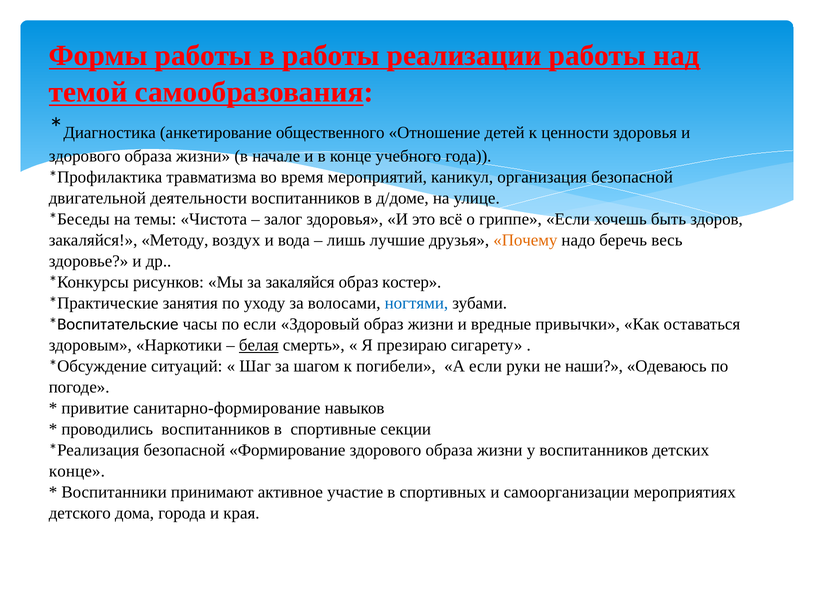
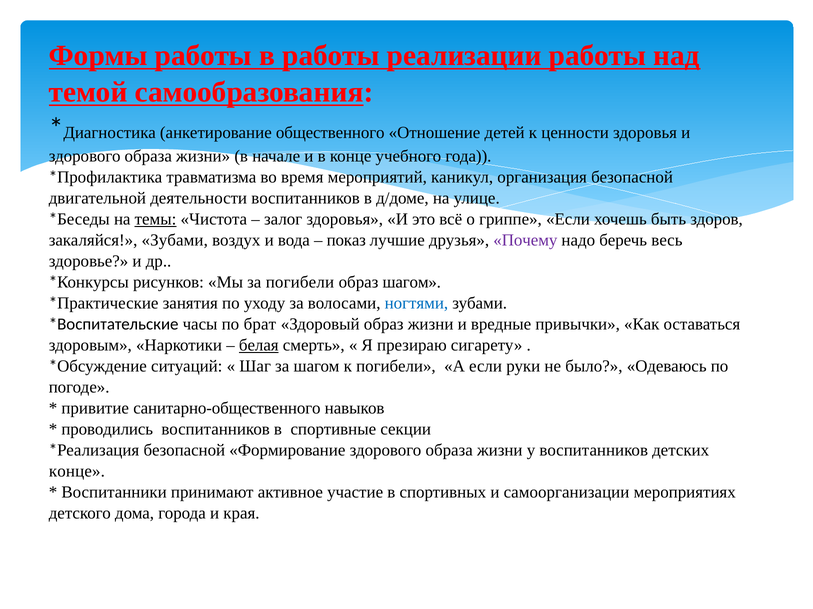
темы underline: none -> present
закаляйся Методу: Методу -> Зубами
лишь: лишь -> показ
Почему colour: orange -> purple
за закаляйся: закаляйся -> погибели
образ костер: костер -> шагом
по если: если -> брат
наши: наши -> было
санитарно-формирование: санитарно-формирование -> санитарно-общественного
